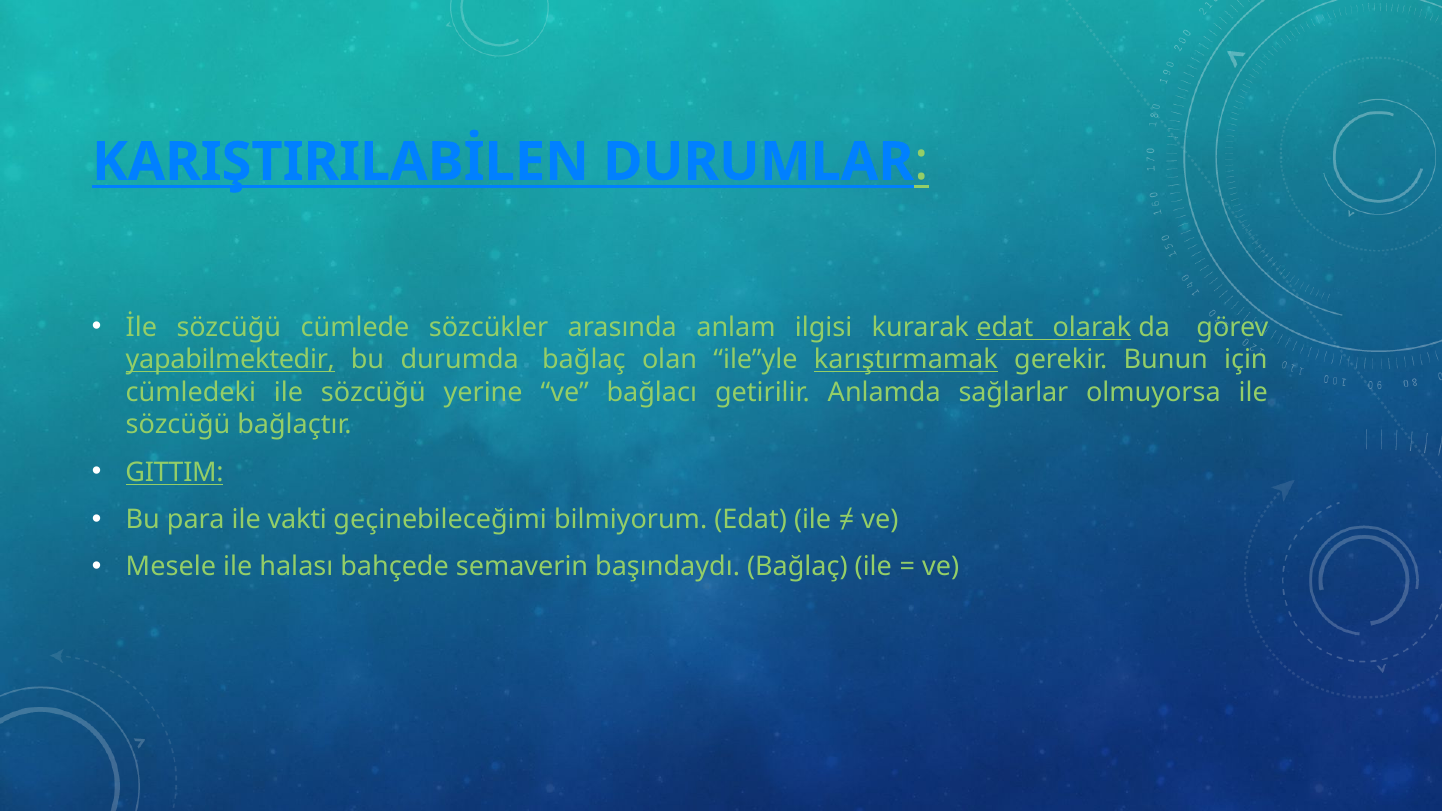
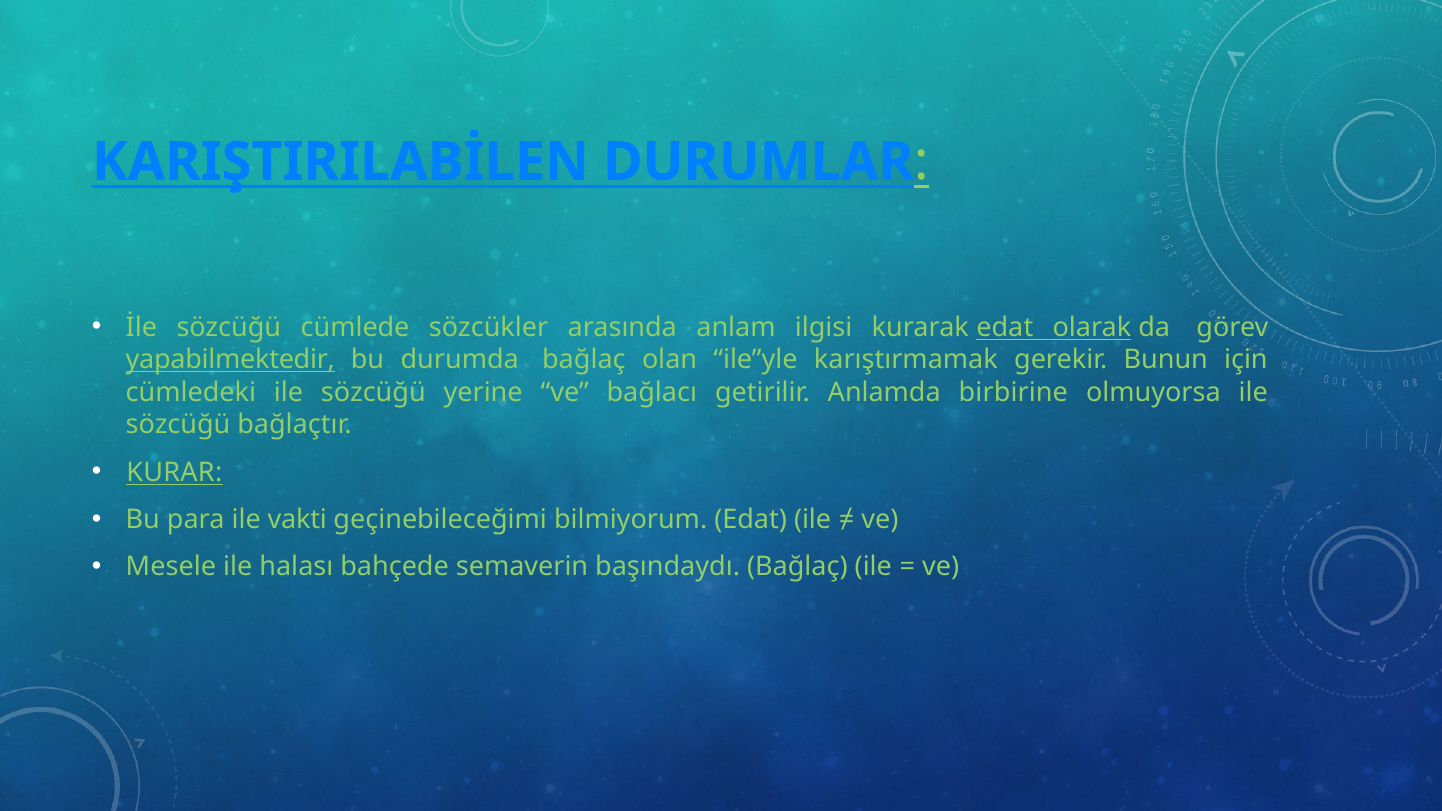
karıştırmamak underline: present -> none
sağlarlar: sağlarlar -> birbirine
GITTIM: GITTIM -> KURAR
